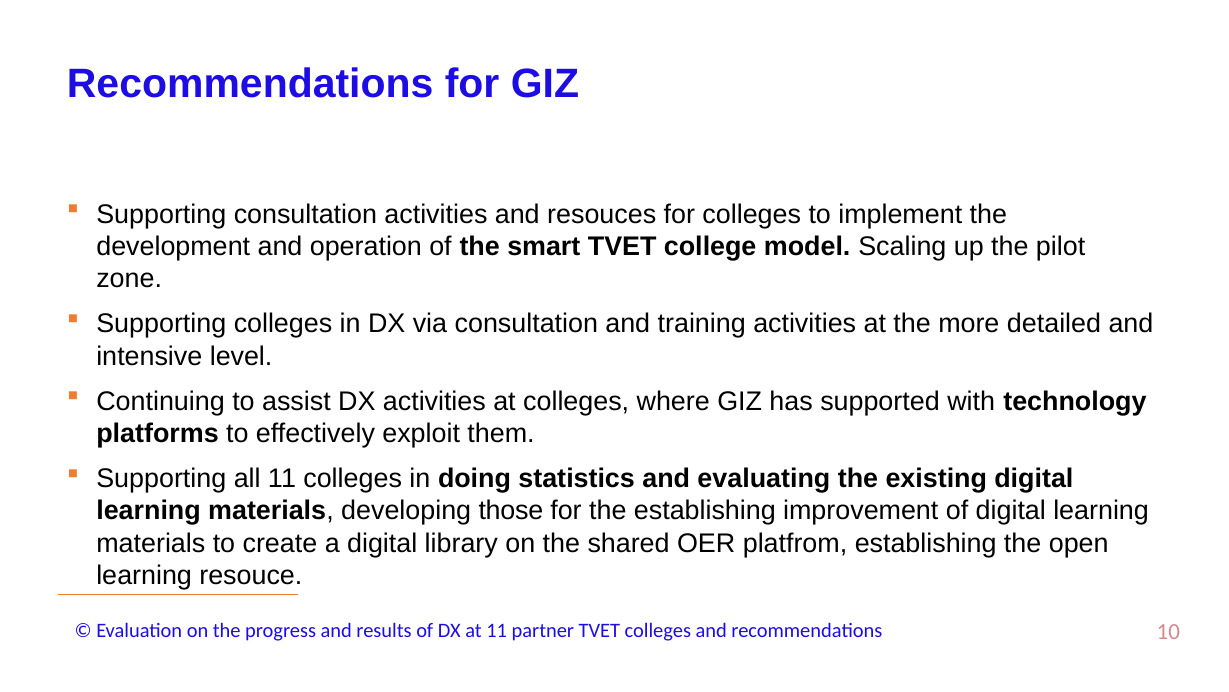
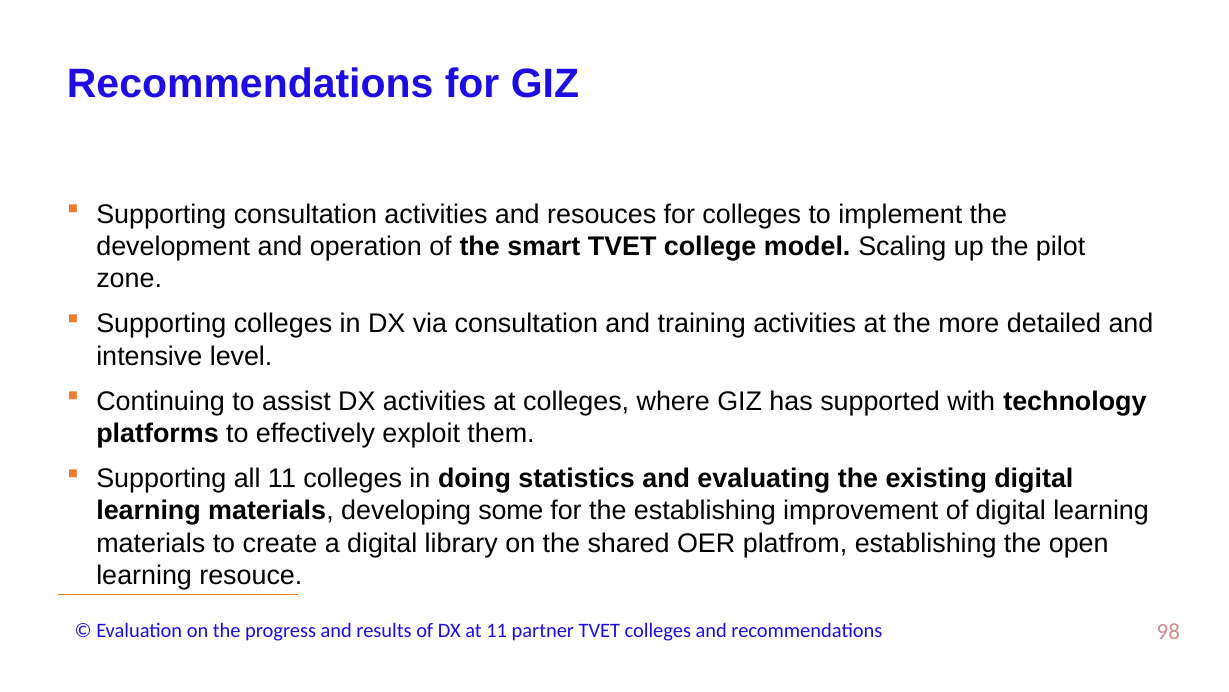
those: those -> some
10: 10 -> 98
